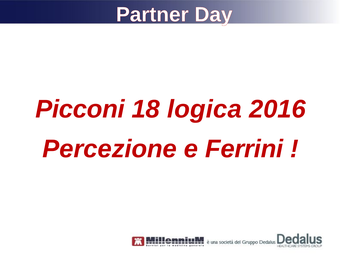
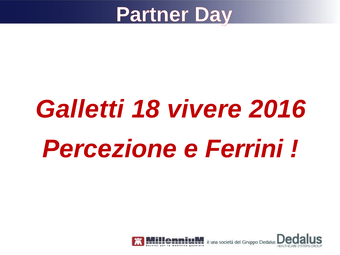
Picconi: Picconi -> Galletti
logica: logica -> vivere
